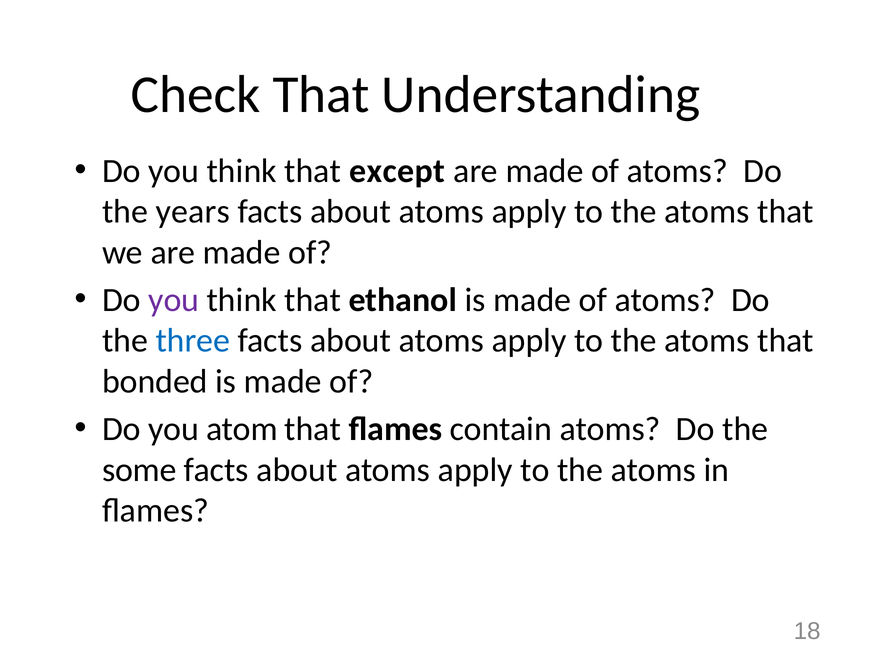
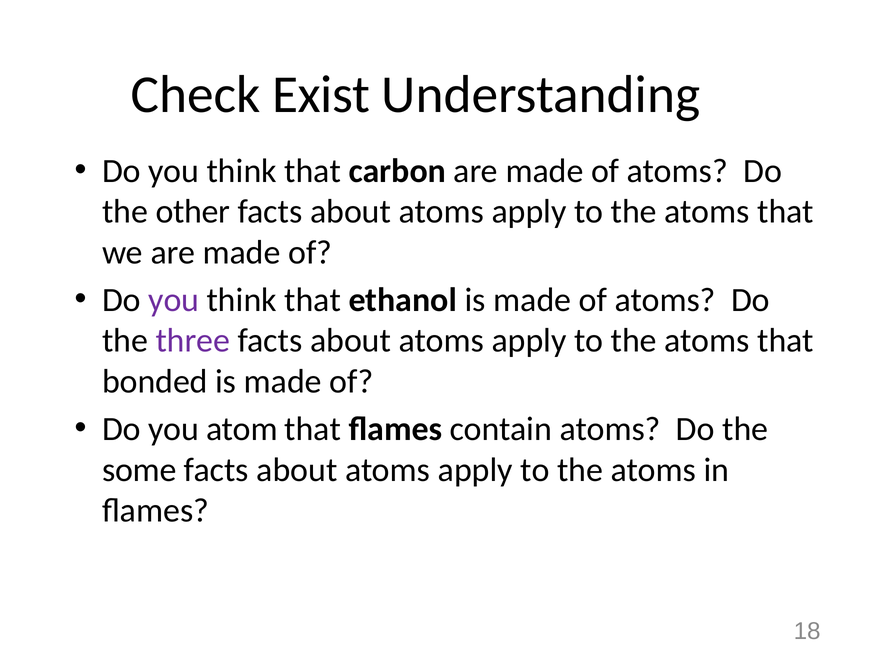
Check That: That -> Exist
except: except -> carbon
years: years -> other
three colour: blue -> purple
